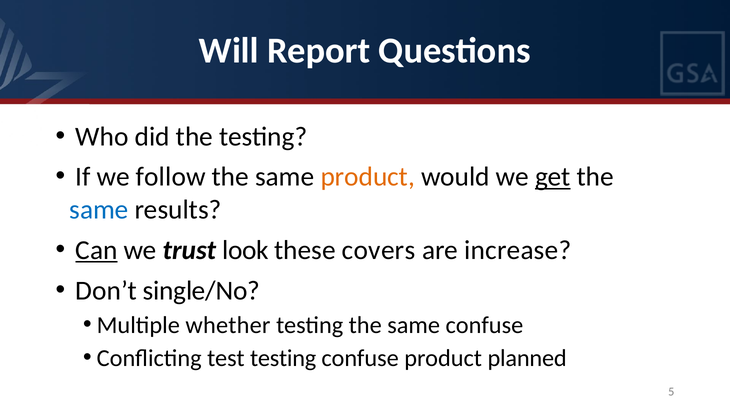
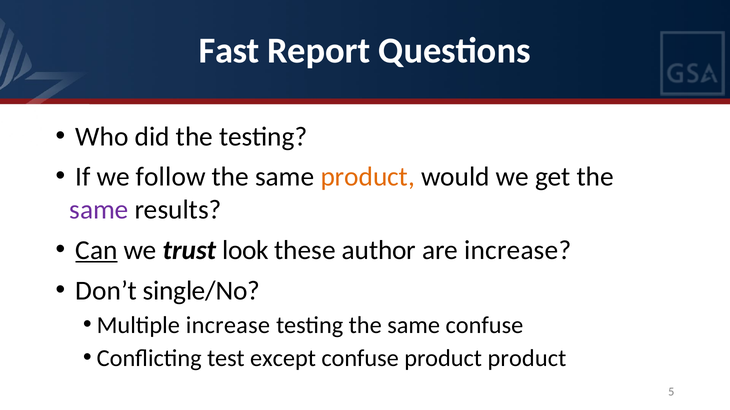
Will: Will -> Fast
get underline: present -> none
same at (99, 210) colour: blue -> purple
covers: covers -> author
Multiple whether: whether -> increase
test testing: testing -> except
product planned: planned -> product
